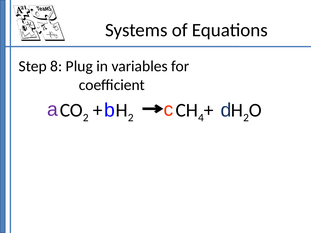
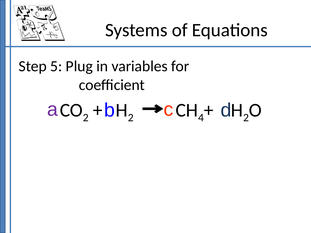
8: 8 -> 5
